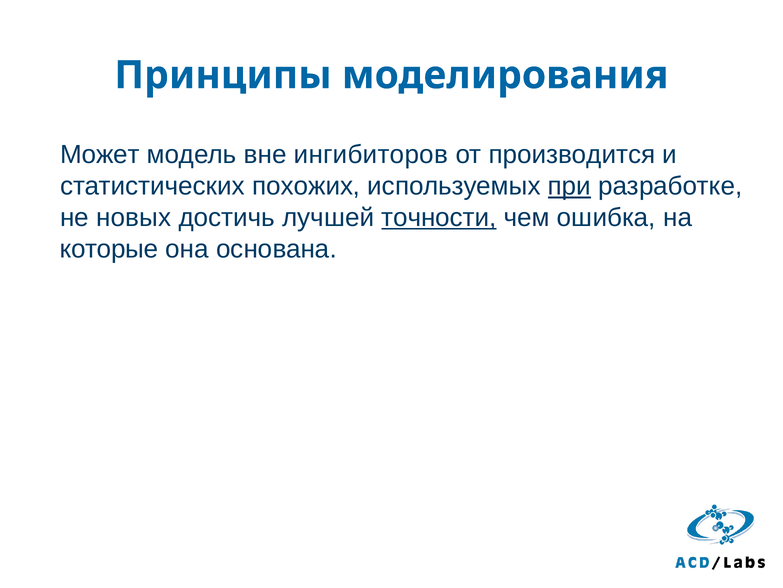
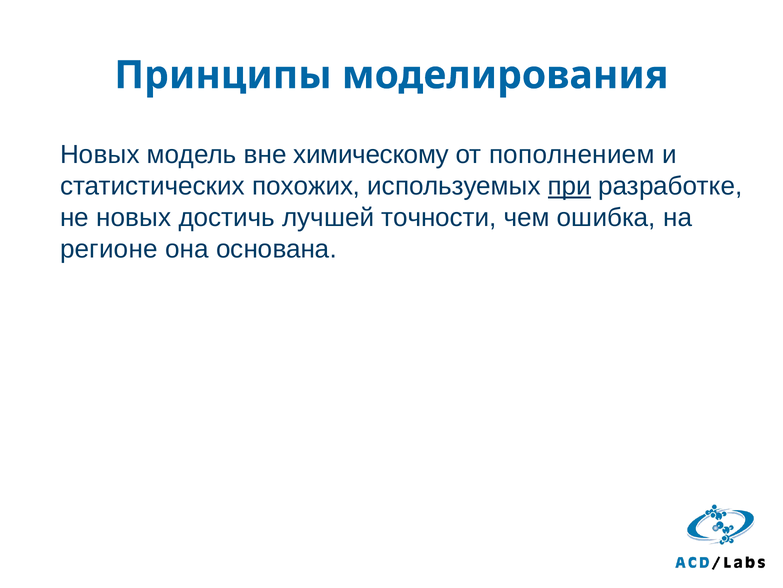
Может at (100, 155): Может -> Новых
ингибиторов: ингибиторов -> химическому
производится: производится -> пополнением
точности underline: present -> none
которые: которые -> регионе
